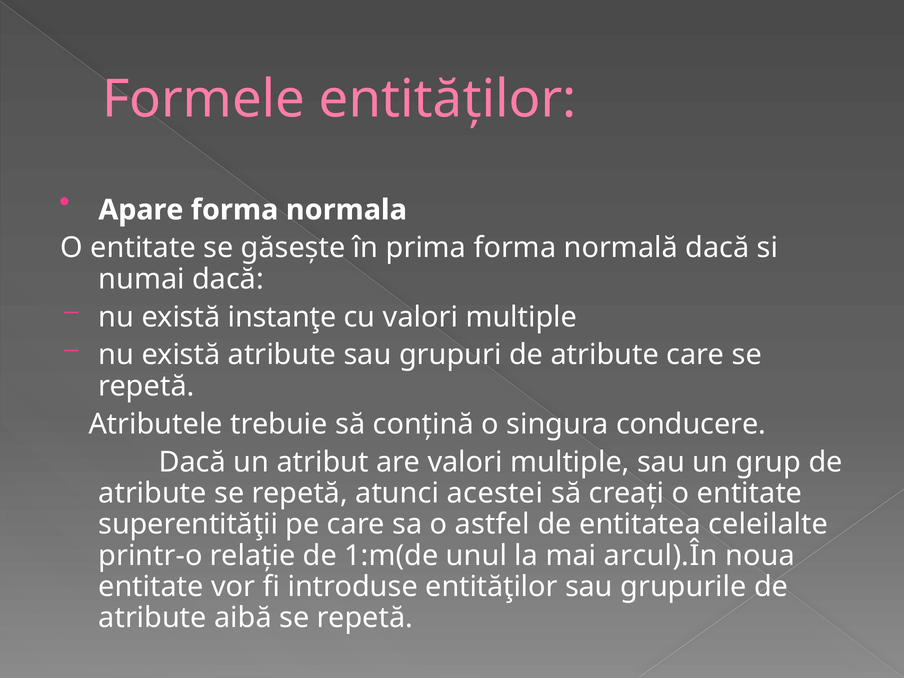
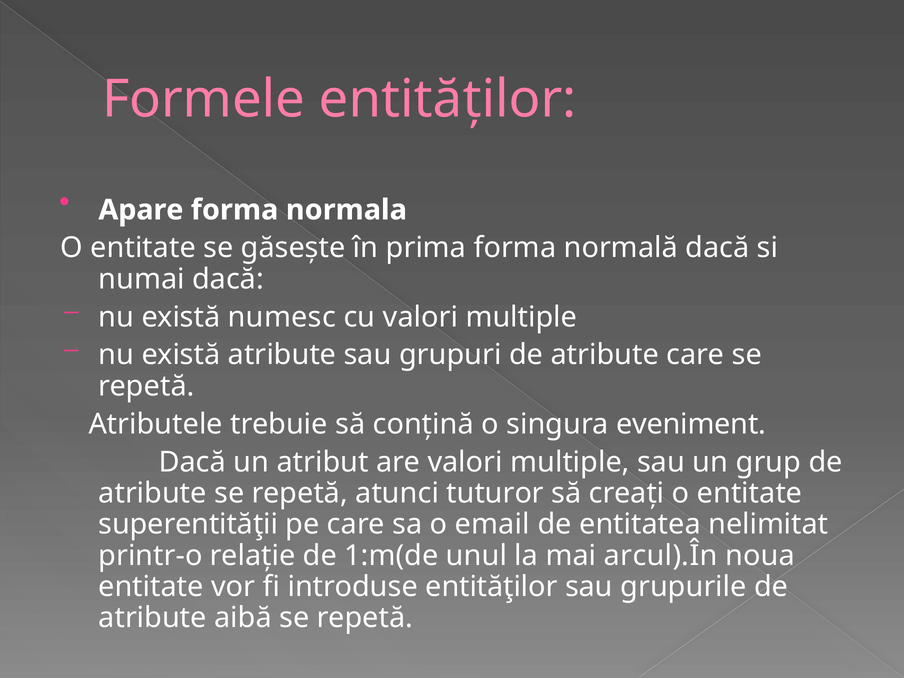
instanţe: instanţe -> numesc
conducere: conducere -> eveniment
acestei: acestei -> tuturor
astfel: astfel -> email
celeilalte: celeilalte -> nelimitat
